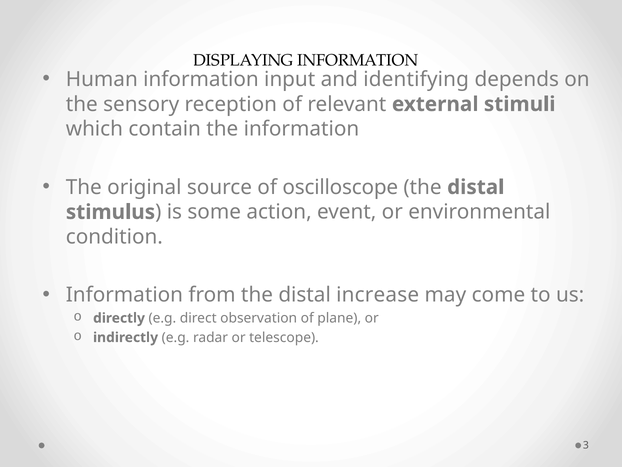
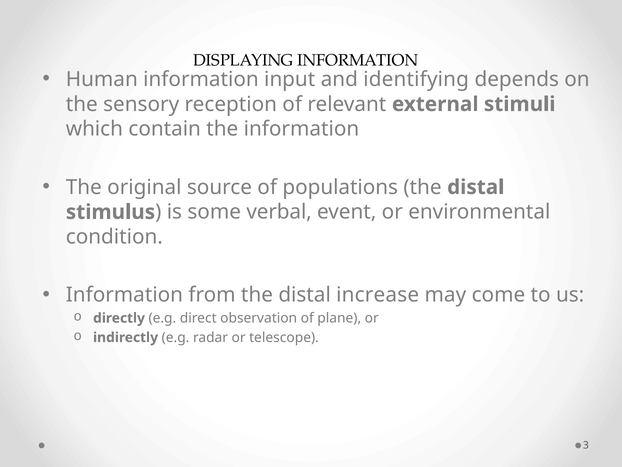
oscilloscope: oscilloscope -> populations
action: action -> verbal
